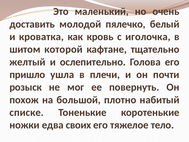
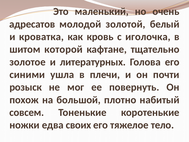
доставить: доставить -> адресатов
пялечко: пялечко -> золотой
желтый: желтый -> золотое
ослепительно: ослепительно -> литературных
пришло: пришло -> синими
списке: списке -> совсем
